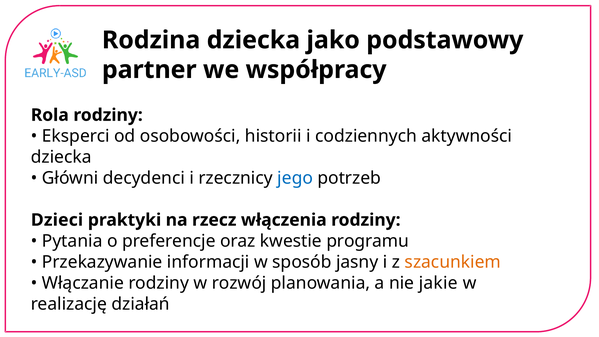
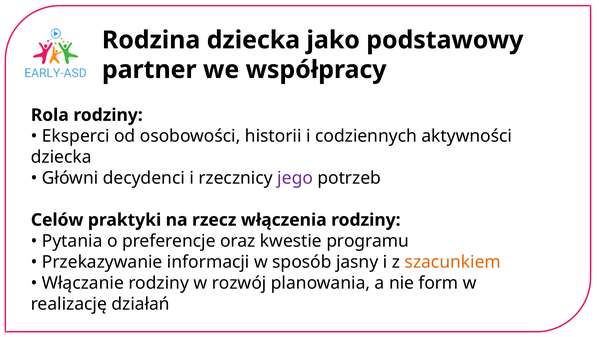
jego colour: blue -> purple
Dzieci: Dzieci -> Celów
jakie: jakie -> form
